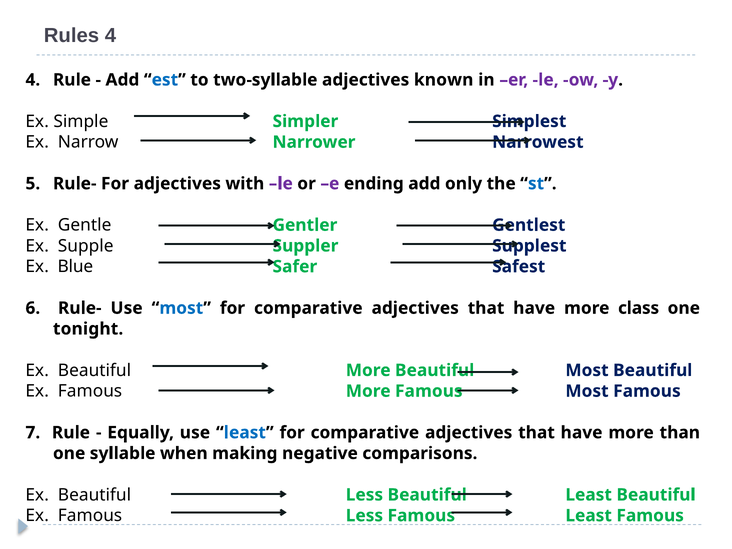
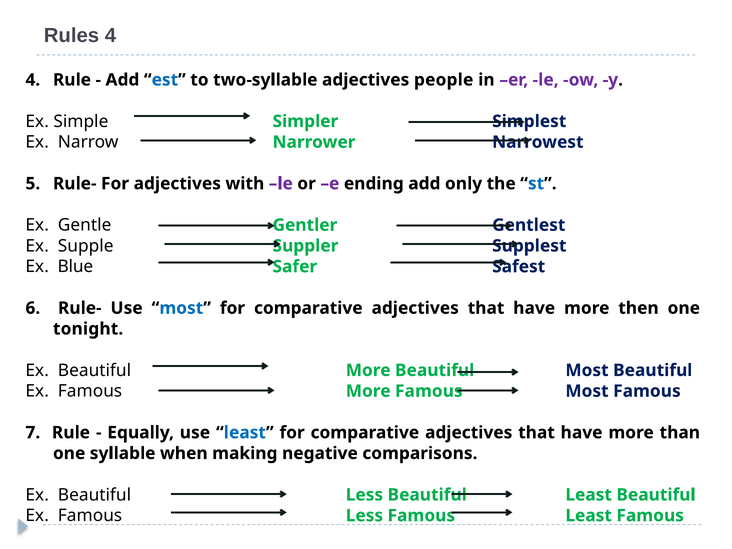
known: known -> people
class: class -> then
